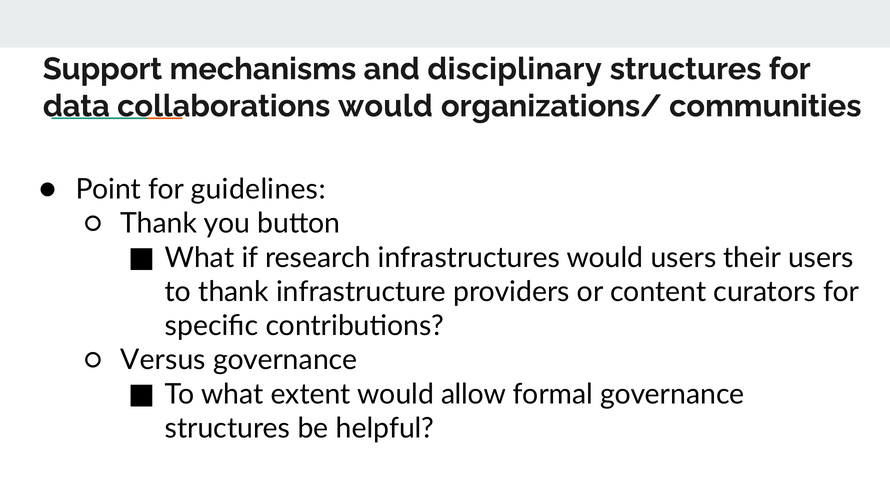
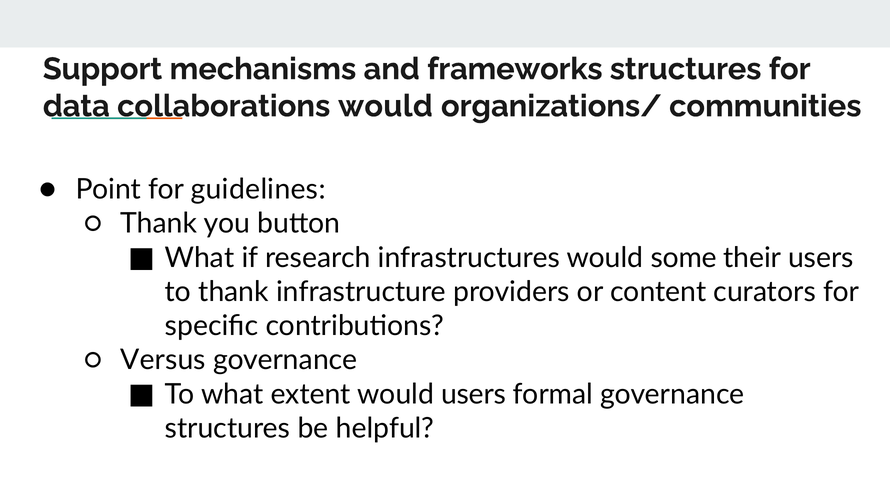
disciplinary: disciplinary -> frameworks
would users: users -> some
would allow: allow -> users
